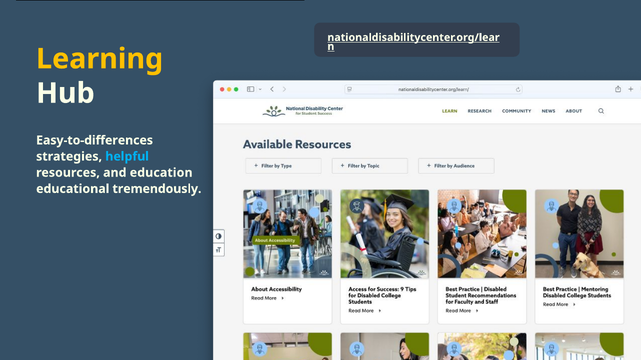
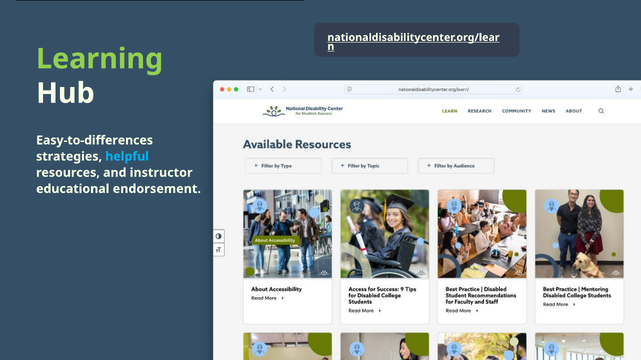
Learning colour: yellow -> light green
education: education -> instructor
tremendously: tremendously -> endorsement
